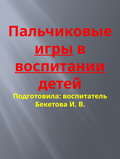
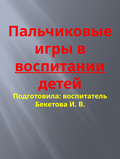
игры underline: present -> none
